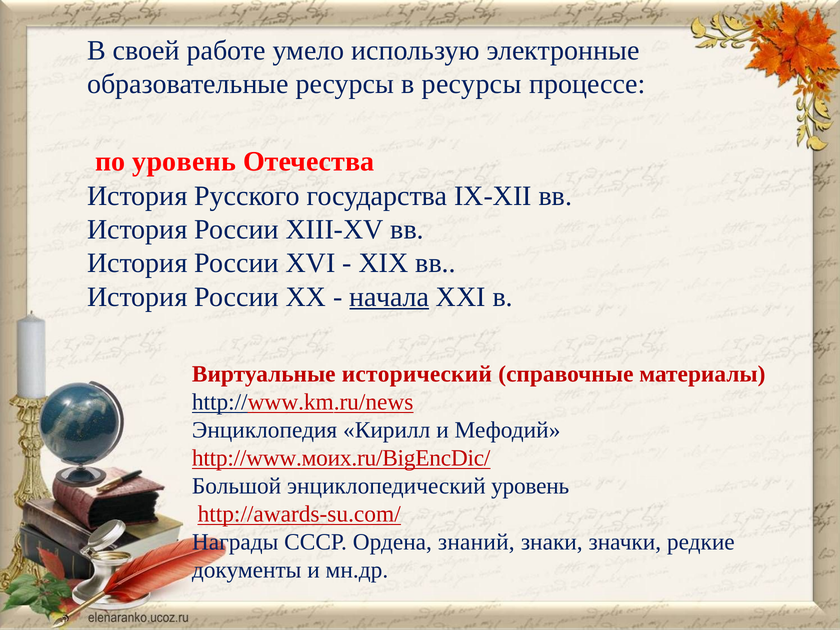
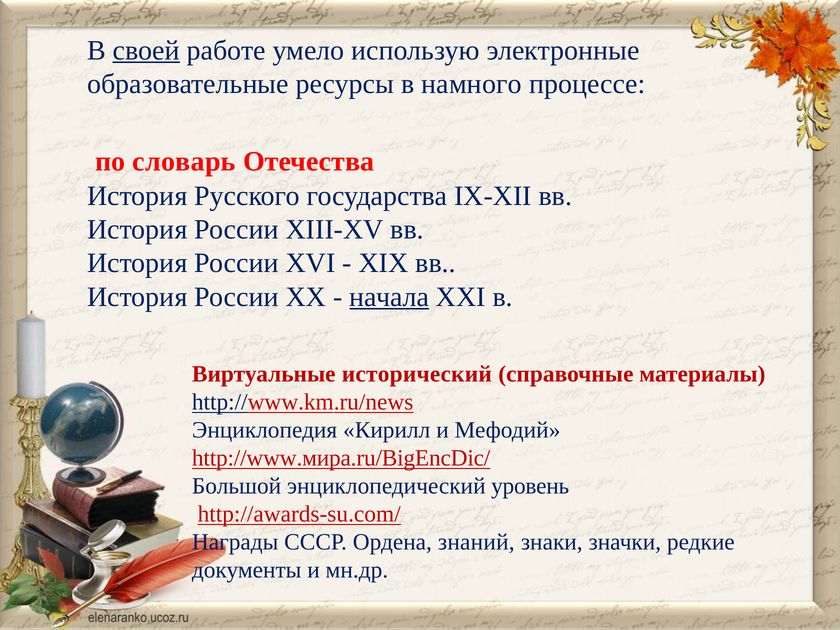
своей underline: none -> present
в ресурсы: ресурсы -> намного
по уровень: уровень -> словарь
http://www.моих.ru/BigEncDic/: http://www.моих.ru/BigEncDic/ -> http://www.мира.ru/BigEncDic/
